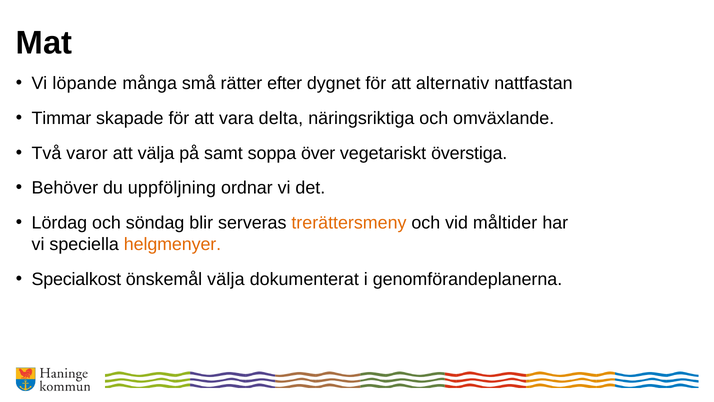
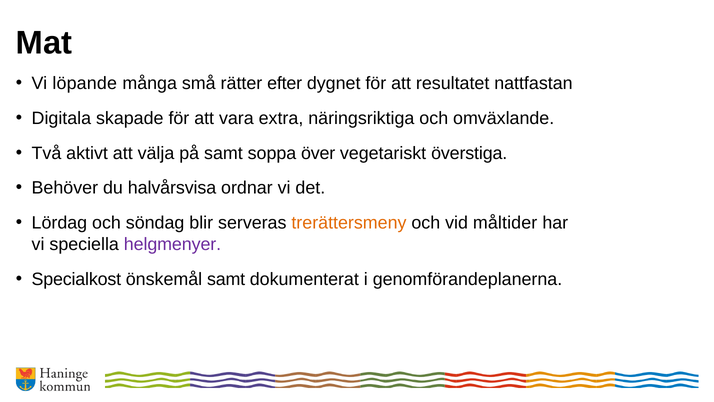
alternativ: alternativ -> resultatet
Timmar: Timmar -> Digitala
delta: delta -> extra
varor: varor -> aktivt
uppföljning: uppföljning -> halvårsvisa
helgmenyer colour: orange -> purple
önskemål välja: välja -> samt
